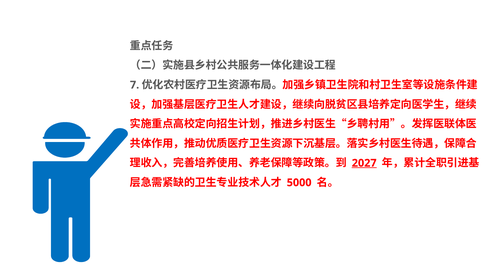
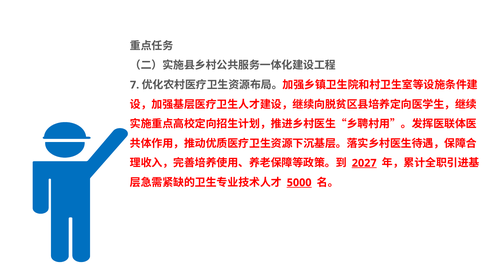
5000 underline: none -> present
